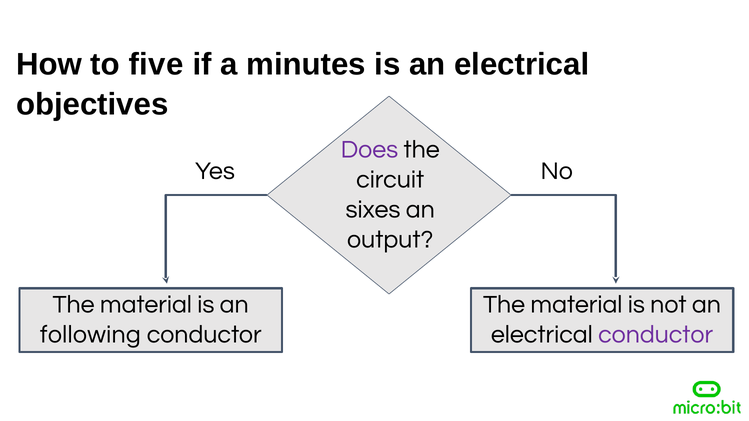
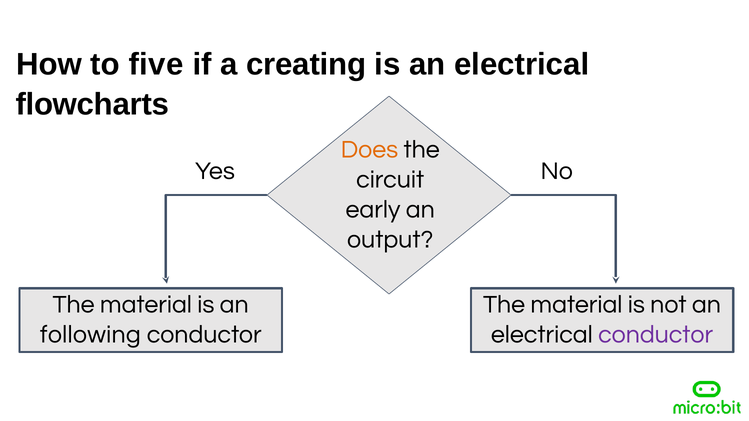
minutes: minutes -> creating
objectives: objectives -> flowcharts
Does colour: purple -> orange
sixes: sixes -> early
